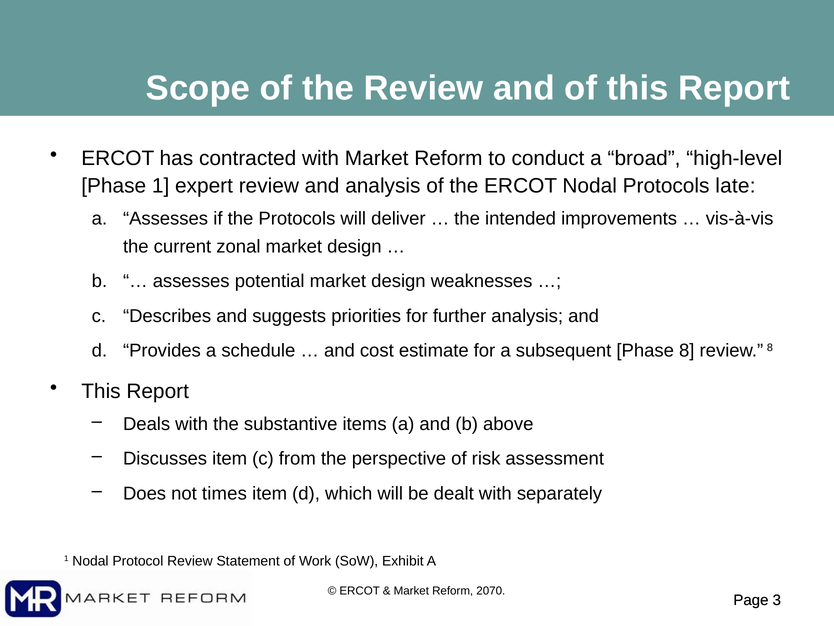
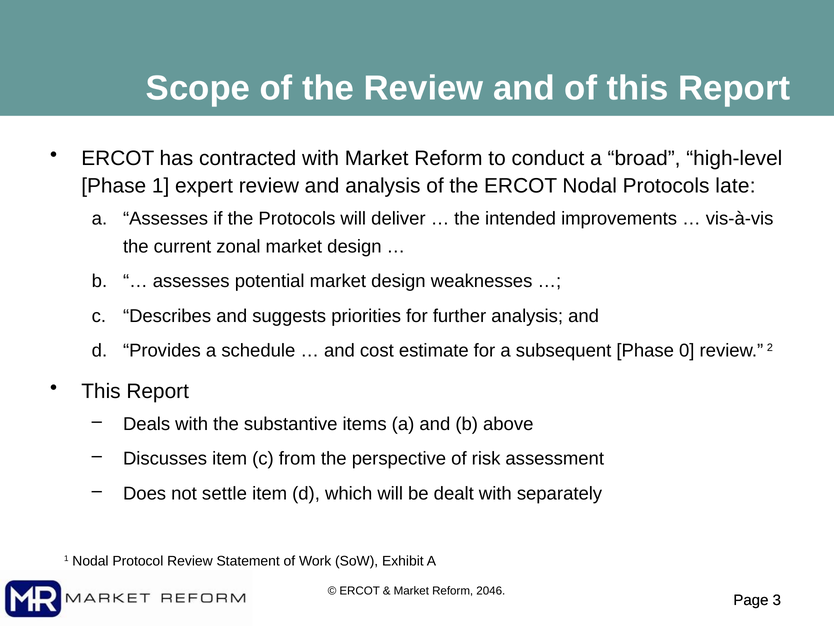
Phase 8: 8 -> 0
review 8: 8 -> 2
times: times -> settle
2070: 2070 -> 2046
